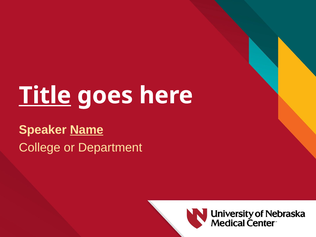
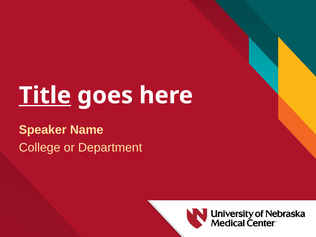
Name underline: present -> none
